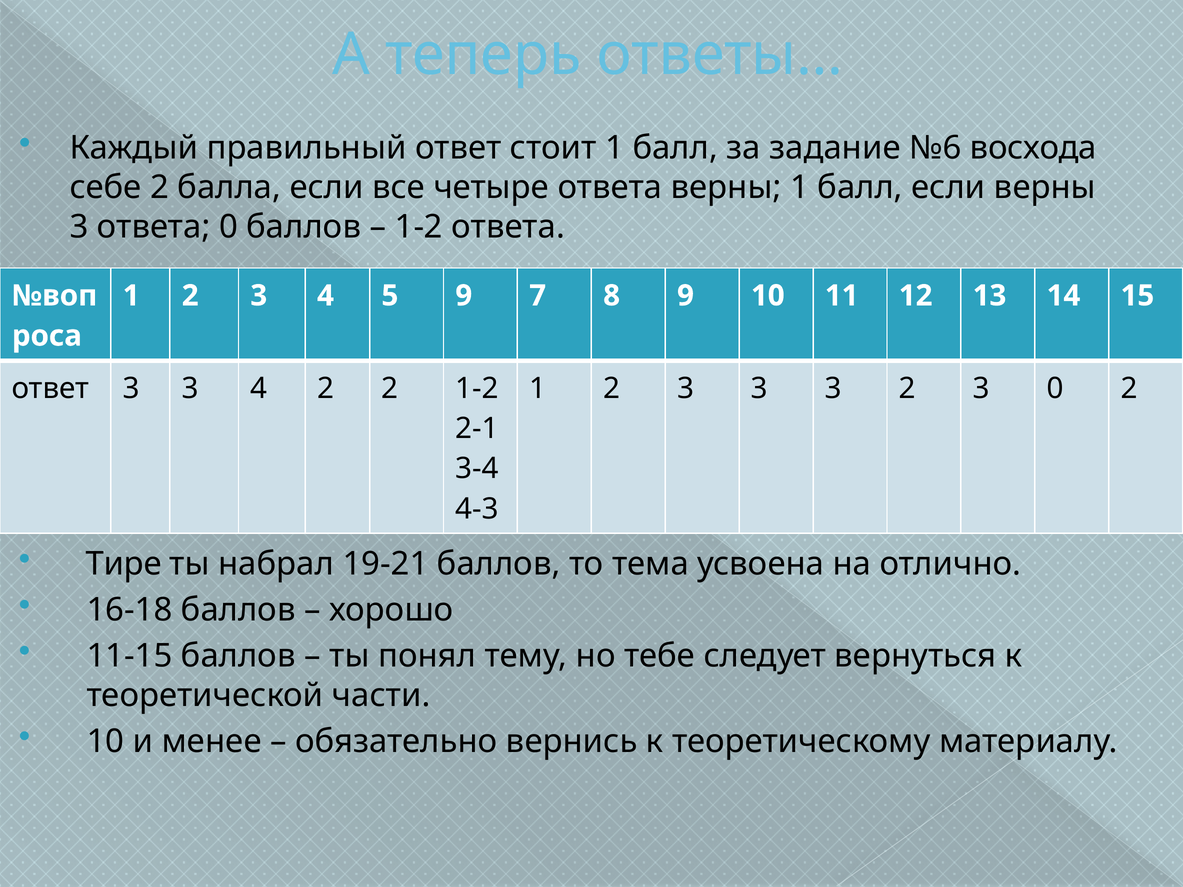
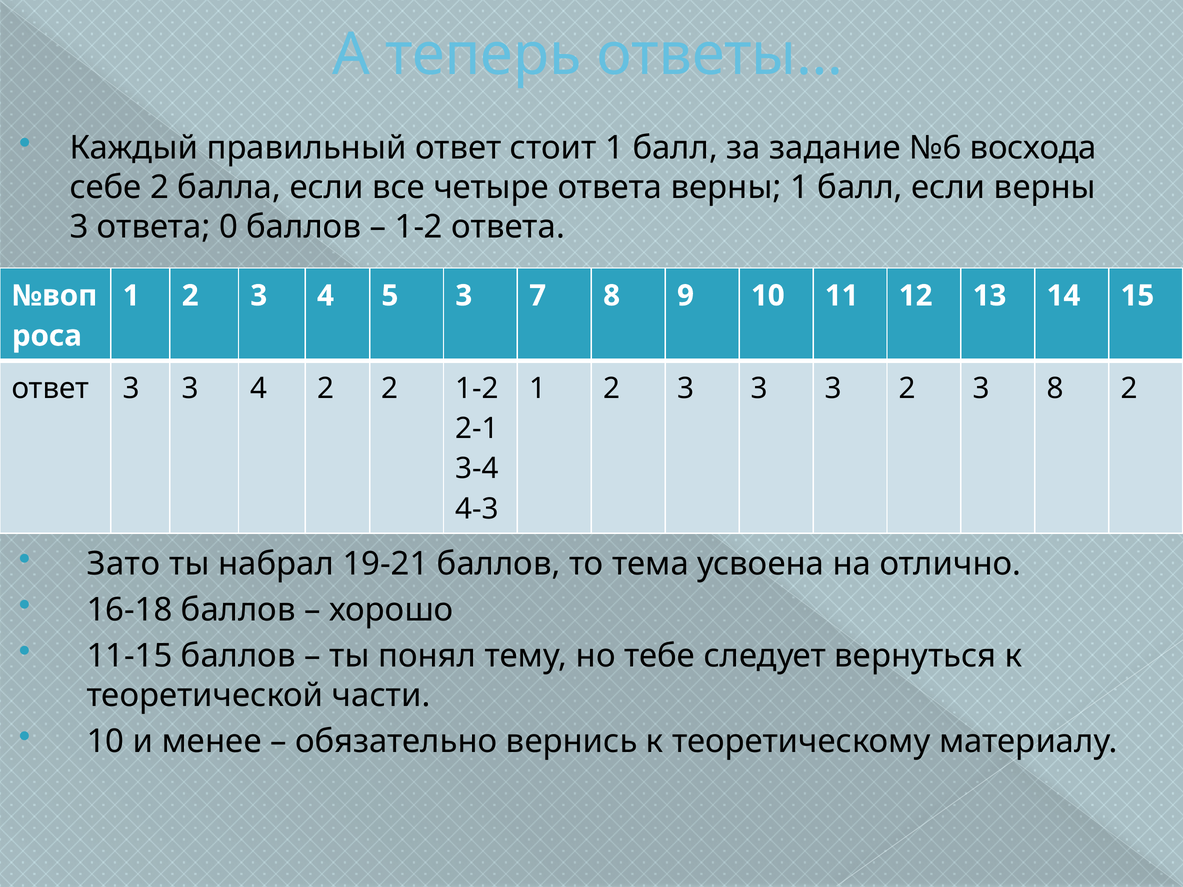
5 9: 9 -> 3
3 0: 0 -> 8
Тире: Тире -> Зато
